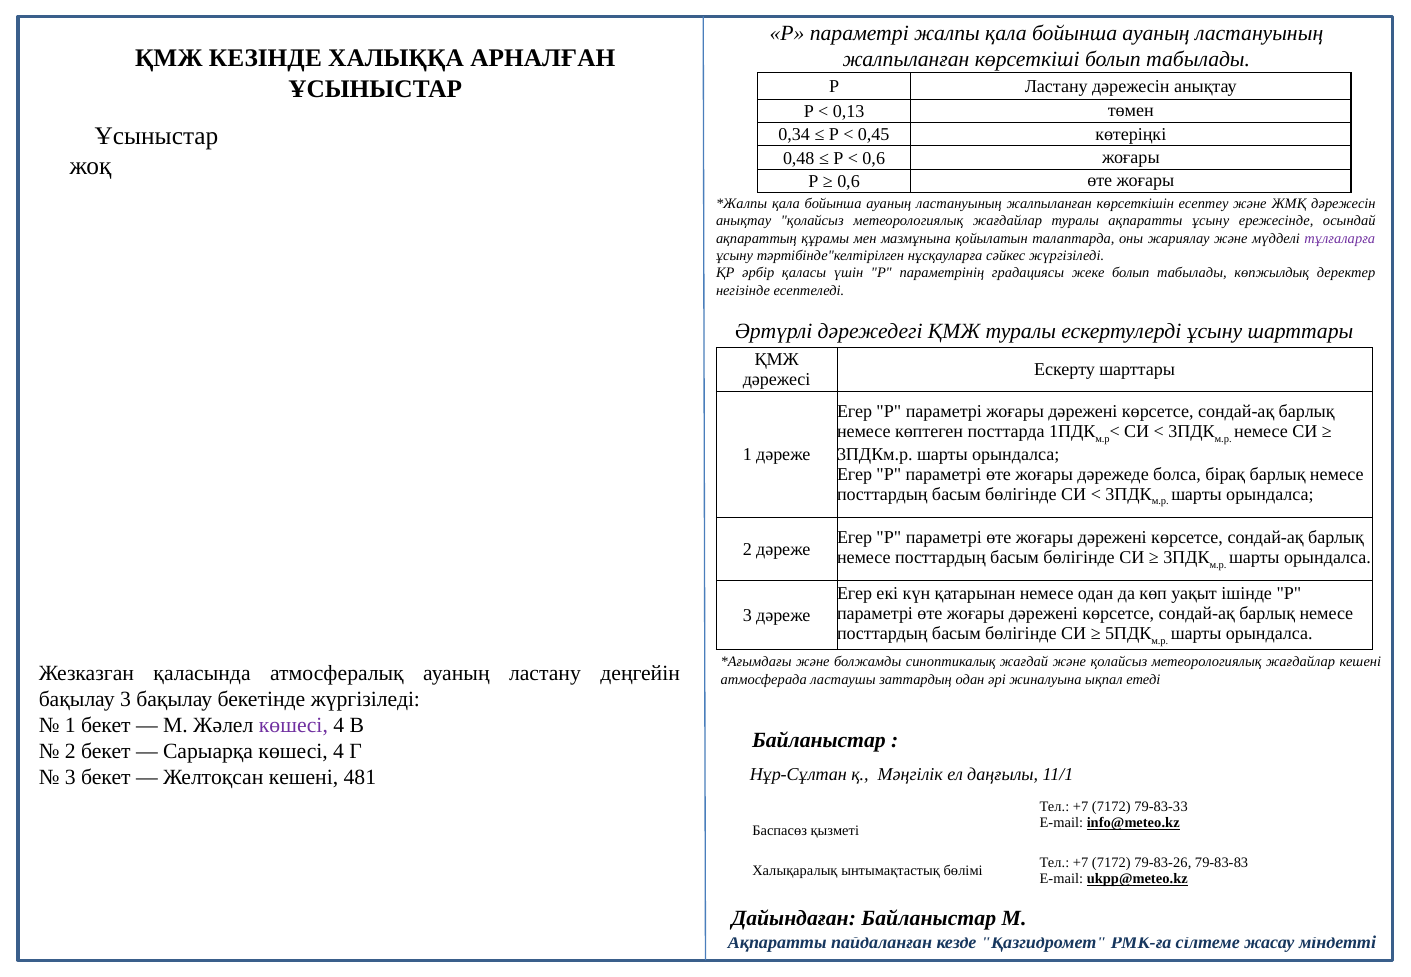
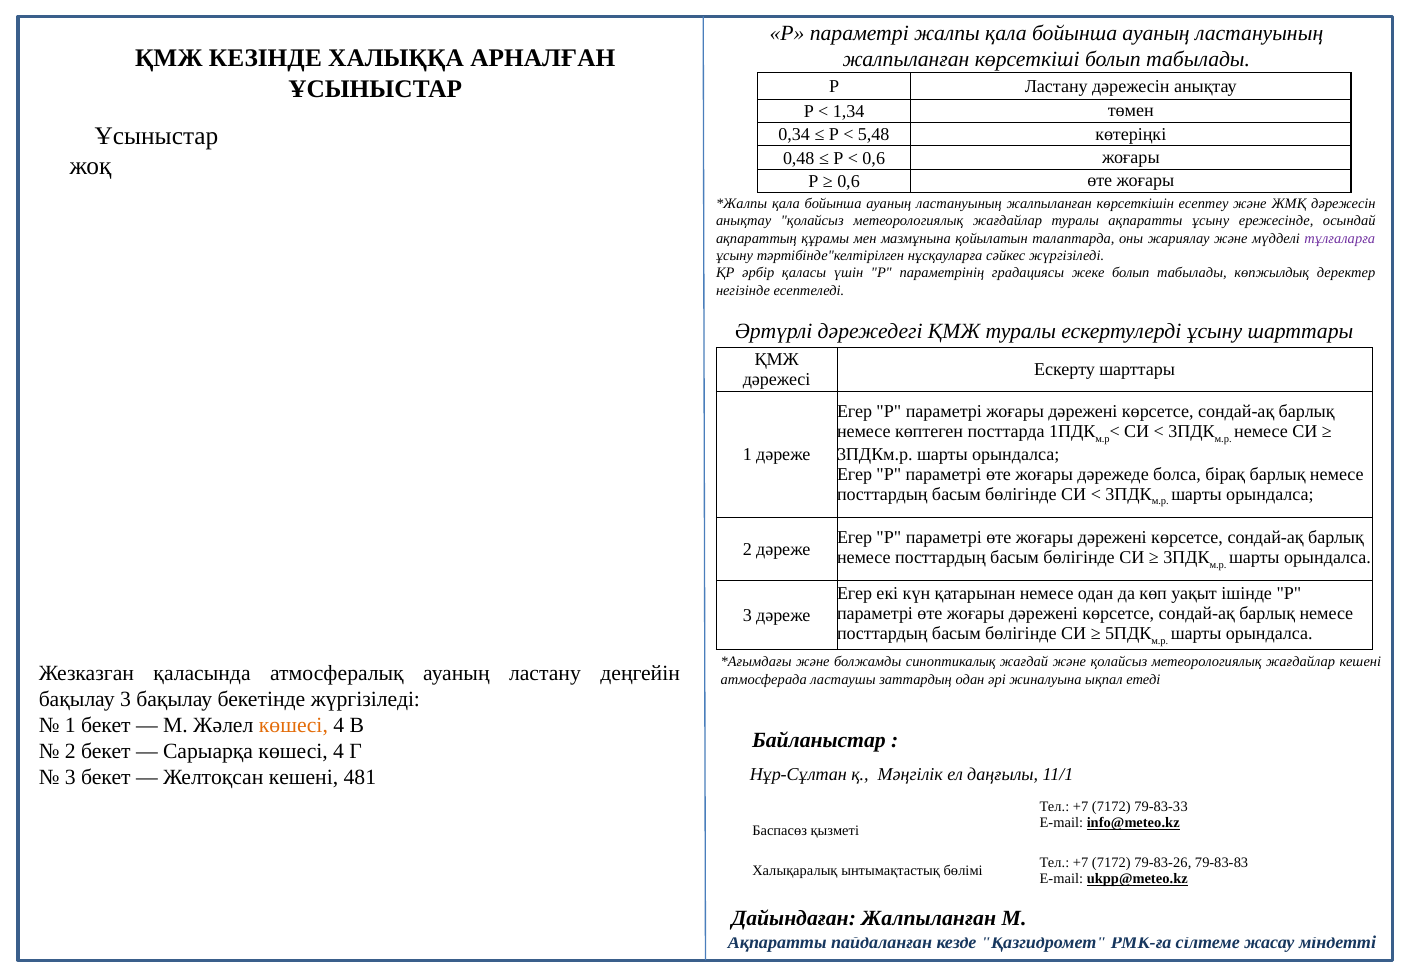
0,13: 0,13 -> 1,34
0,45: 0,45 -> 5,48
көшесі at (293, 725) colour: purple -> orange
Дайындаған Байланыстар: Байланыстар -> Жалпыланған
